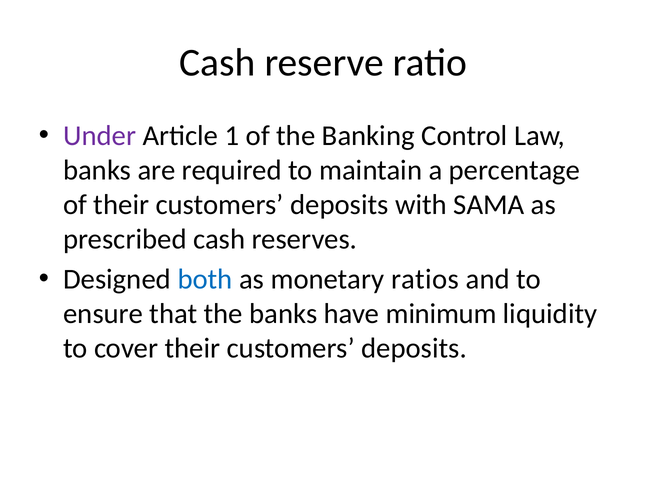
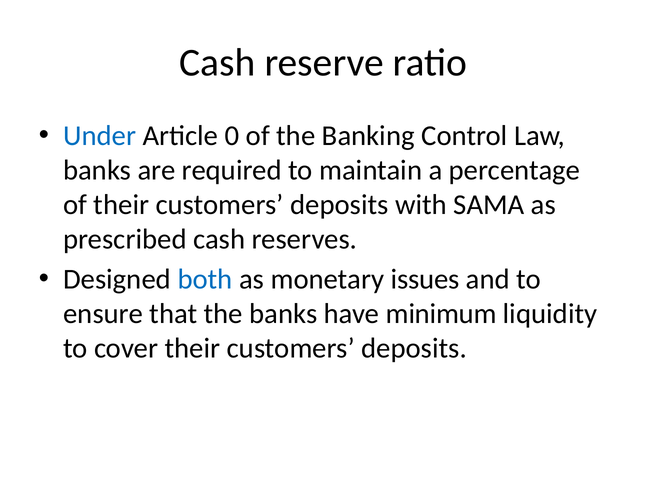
Under colour: purple -> blue
1: 1 -> 0
ratios: ratios -> issues
